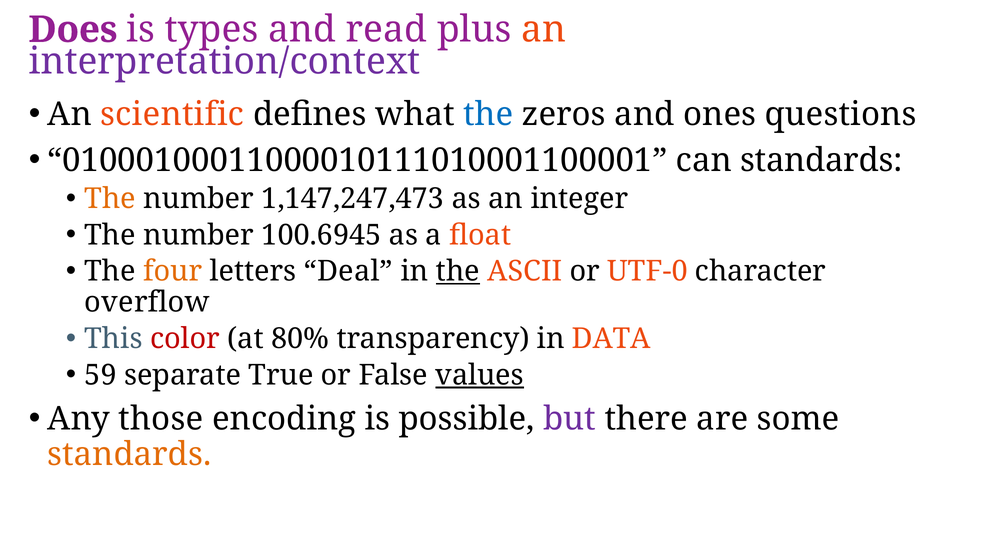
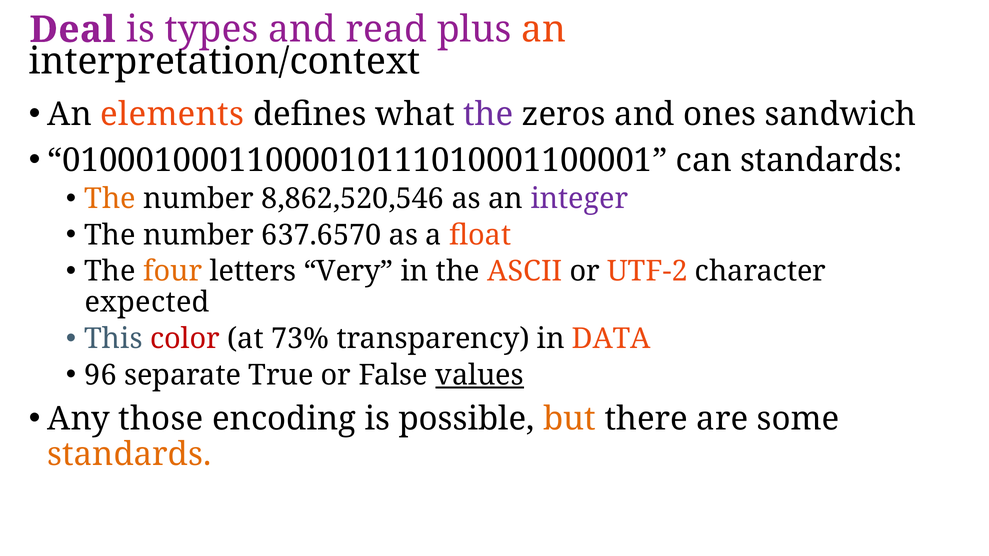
Does: Does -> Deal
interpretation/context colour: purple -> black
scientific: scientific -> elements
the at (488, 114) colour: blue -> purple
questions: questions -> sandwich
1,147,247,473: 1,147,247,473 -> 8,862,520,546
integer colour: black -> purple
100.6945: 100.6945 -> 637.6570
Deal: Deal -> Very
the at (458, 271) underline: present -> none
UTF-0: UTF-0 -> UTF-2
overflow: overflow -> expected
80%: 80% -> 73%
59: 59 -> 96
but colour: purple -> orange
